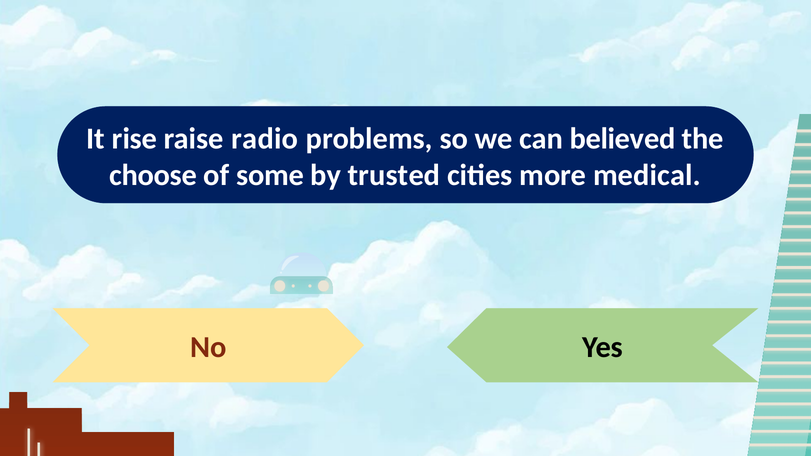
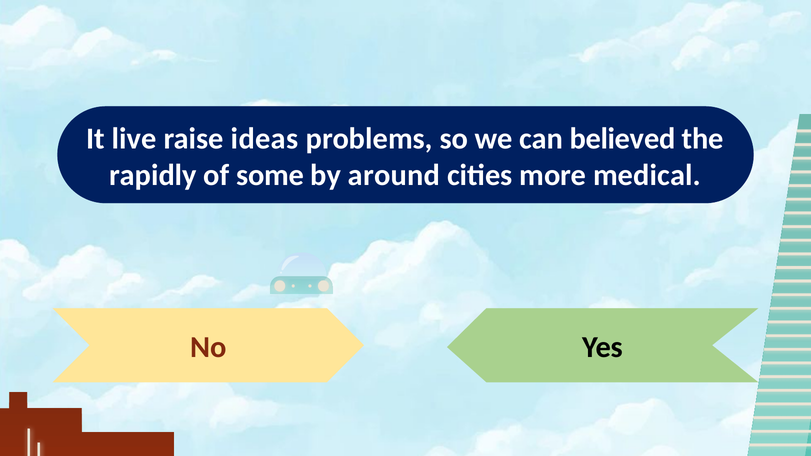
rise: rise -> live
radio: radio -> ideas
choose: choose -> rapidly
trusted: trusted -> around
